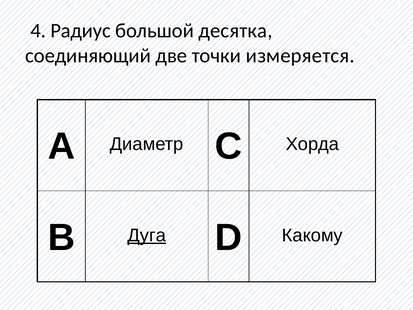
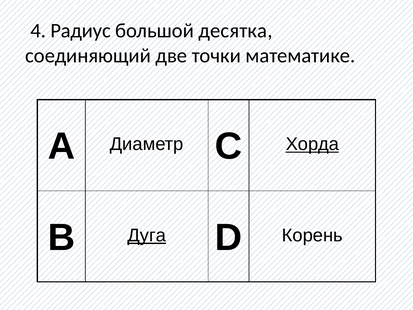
измеряется: измеряется -> математике
Хорда underline: none -> present
Какому: Какому -> Корень
